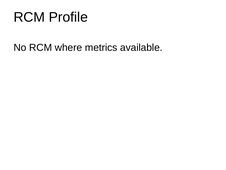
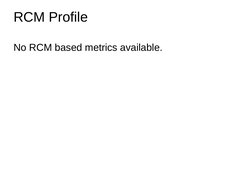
where: where -> based
